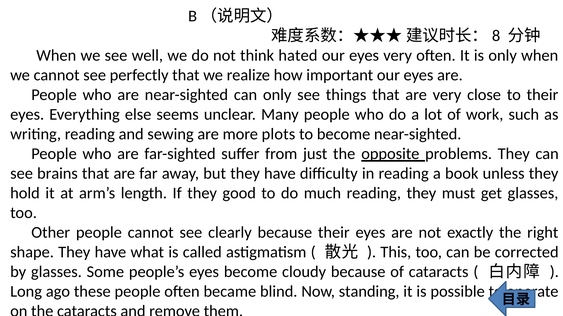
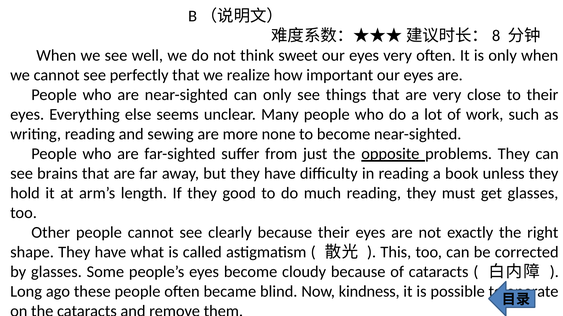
hated: hated -> sweet
plots: plots -> none
standing: standing -> kindness
